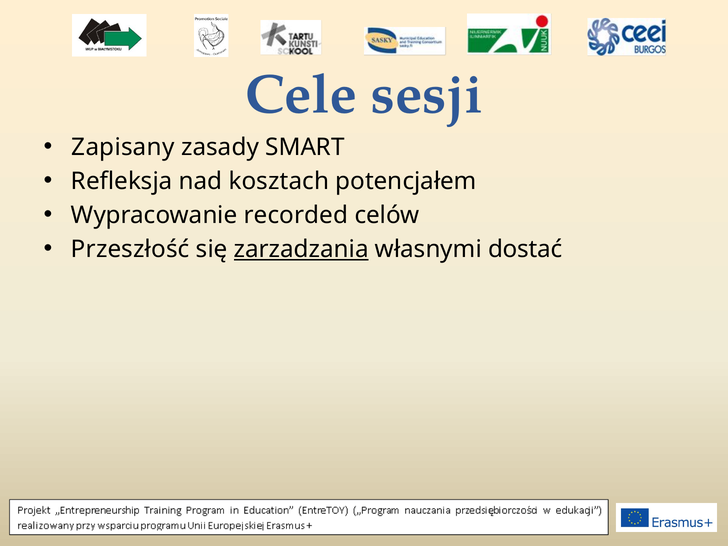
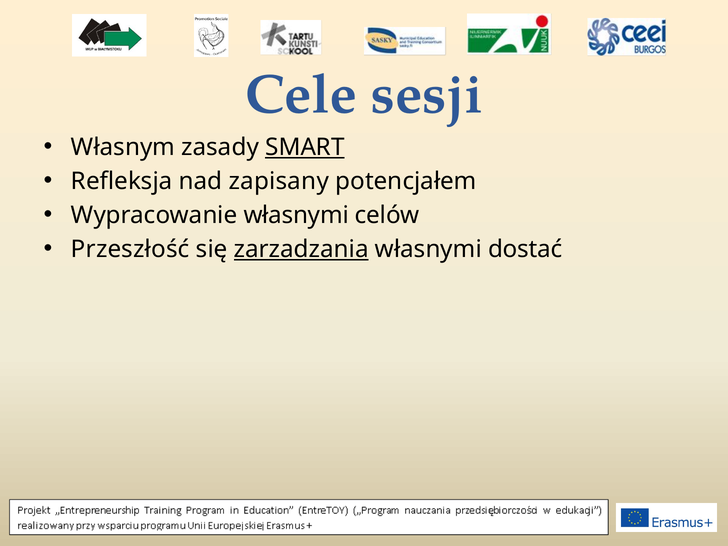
Zapisany: Zapisany -> Własnym
SMART underline: none -> present
kosztach: kosztach -> zapisany
Wypracowanie recorded: recorded -> własnymi
